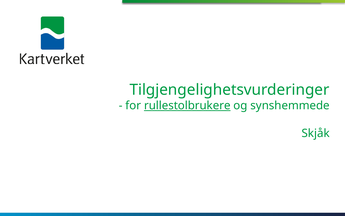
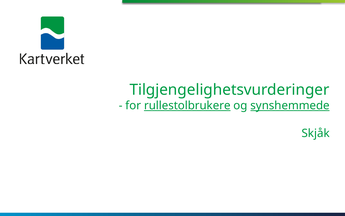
synshemmede underline: none -> present
